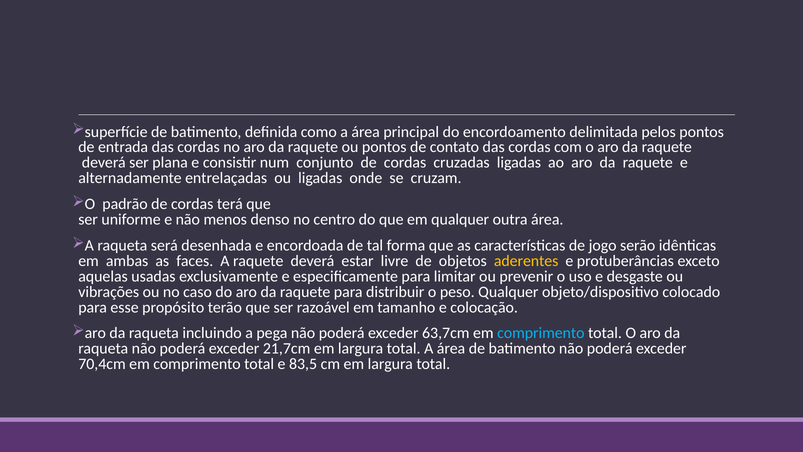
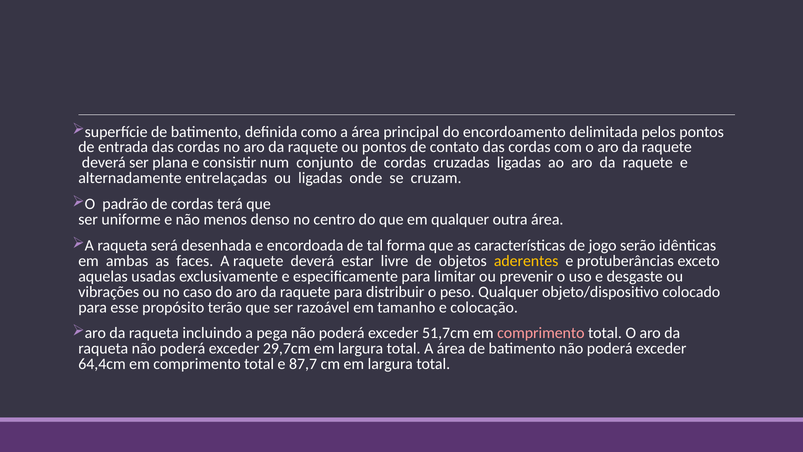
63,7cm: 63,7cm -> 51,7cm
comprimento at (541, 333) colour: light blue -> pink
21,7cm: 21,7cm -> 29,7cm
70,4cm: 70,4cm -> 64,4cm
83,5: 83,5 -> 87,7
